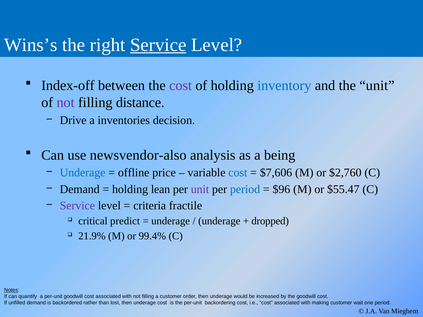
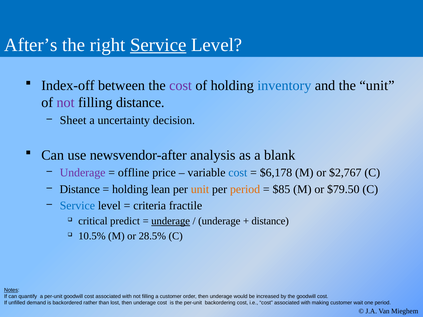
Wins’s: Wins’s -> After’s
Drive: Drive -> Sheet
inventories: inventories -> uncertainty
newsvendor-also: newsvendor-also -> newsvendor-after
being: being -> blank
Underage at (83, 173) colour: blue -> purple
$7,606: $7,606 -> $6,178
$2,760: $2,760 -> $2,767
Demand at (80, 189): Demand -> Distance
unit at (200, 189) colour: purple -> orange
period at (245, 189) colour: blue -> orange
$96: $96 -> $85
$55.47: $55.47 -> $79.50
Service at (77, 206) colour: purple -> blue
underage at (171, 221) underline: none -> present
dropped at (270, 221): dropped -> distance
21.9%: 21.9% -> 10.5%
99.4%: 99.4% -> 28.5%
